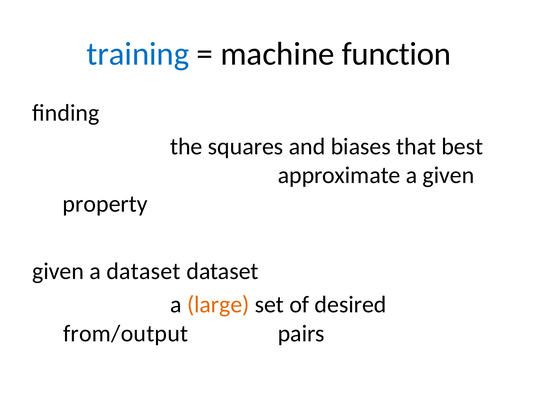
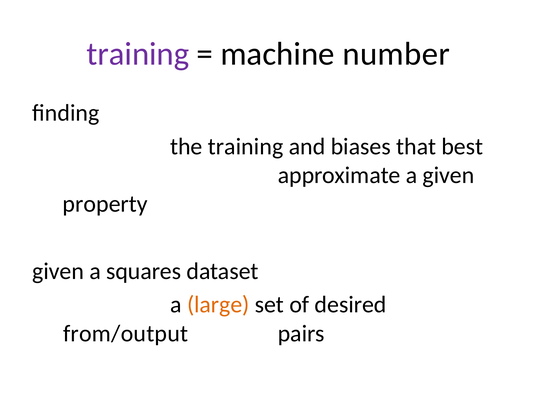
training at (138, 54) colour: blue -> purple
function: function -> number
the squares: squares -> training
a dataset: dataset -> squares
